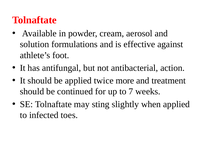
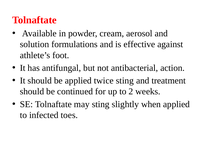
twice more: more -> sting
7: 7 -> 2
